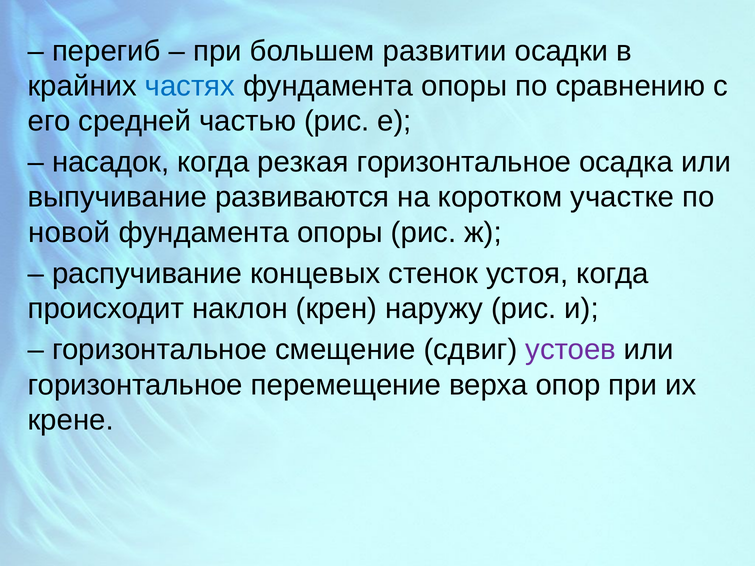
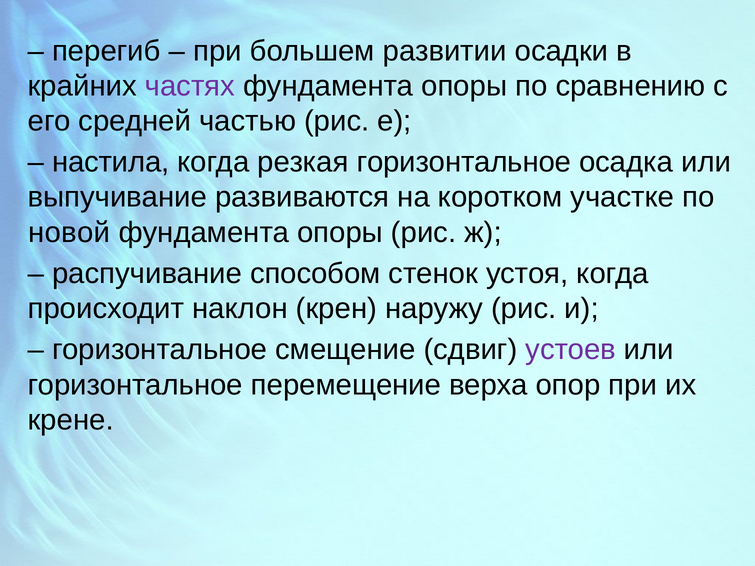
частях colour: blue -> purple
насадок: насадок -> настила
концевых: концевых -> способом
